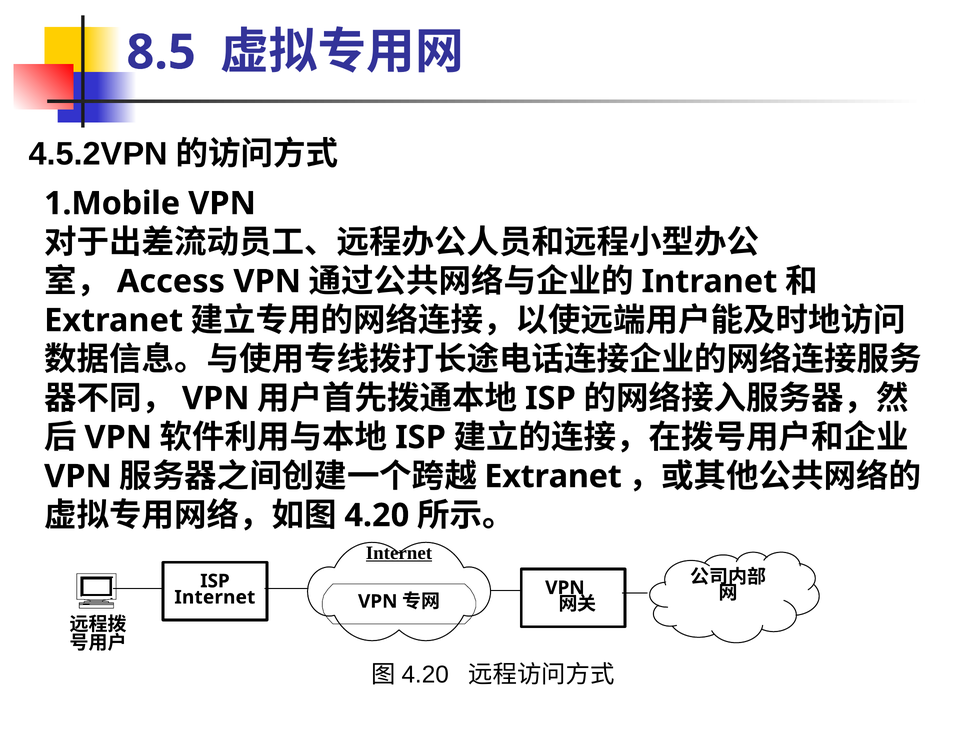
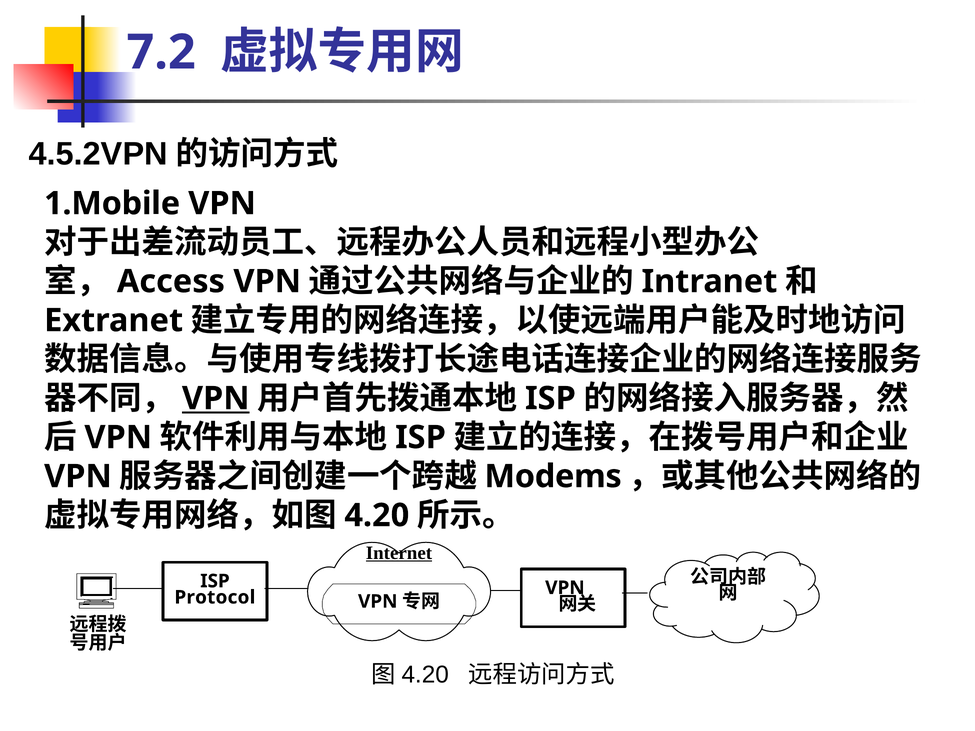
8.5: 8.5 -> 7.2
VPN at (216, 399) underline: none -> present
Extranet at (553, 477): Extranet -> Modems
Internet at (215, 598): Internet -> Protocol
